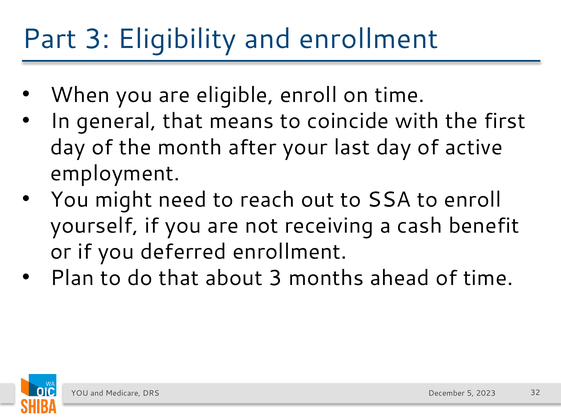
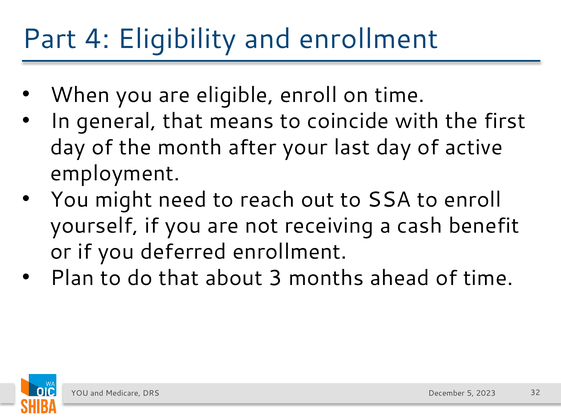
Part 3: 3 -> 4
